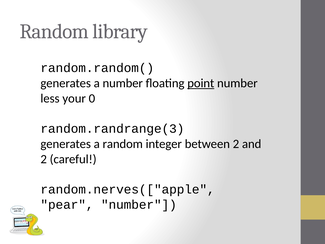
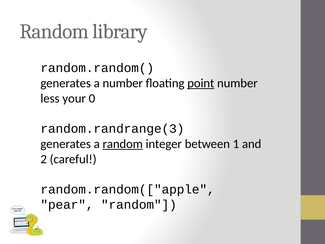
random at (123, 144) underline: none -> present
between 2: 2 -> 1
random.nerves(["apple: random.nerves(["apple -> random.random(["apple
pear number: number -> random
